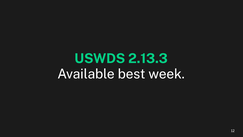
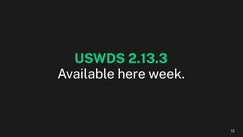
best: best -> here
